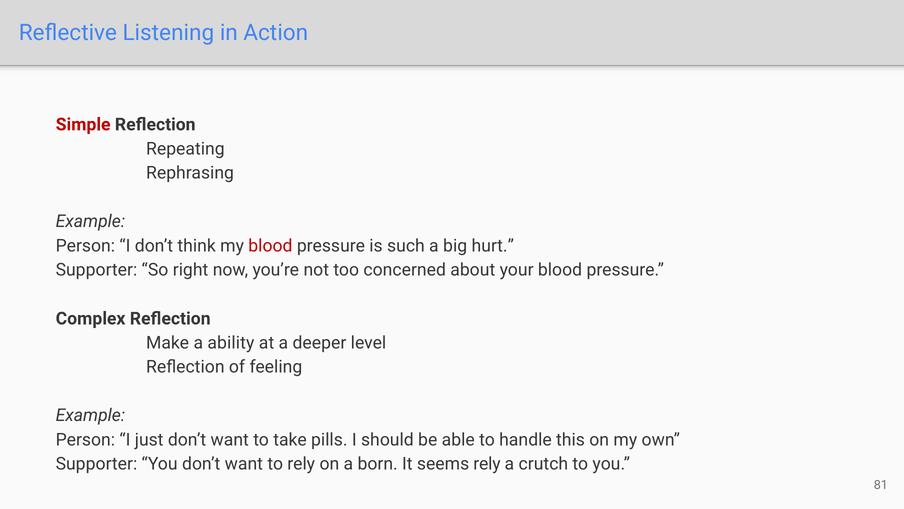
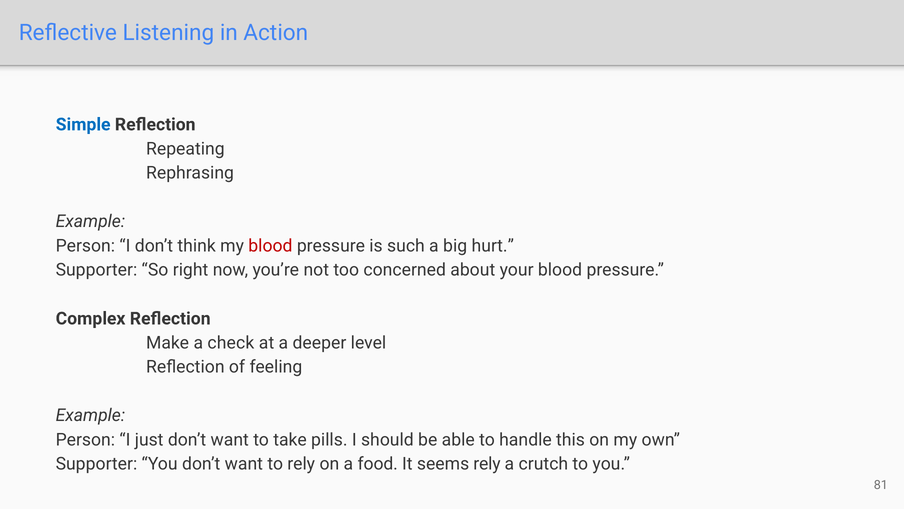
Simple colour: red -> blue
ability: ability -> check
born: born -> food
